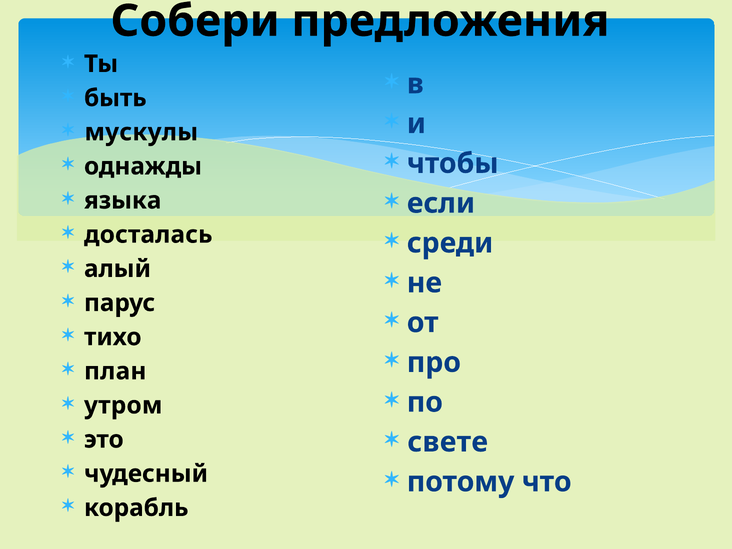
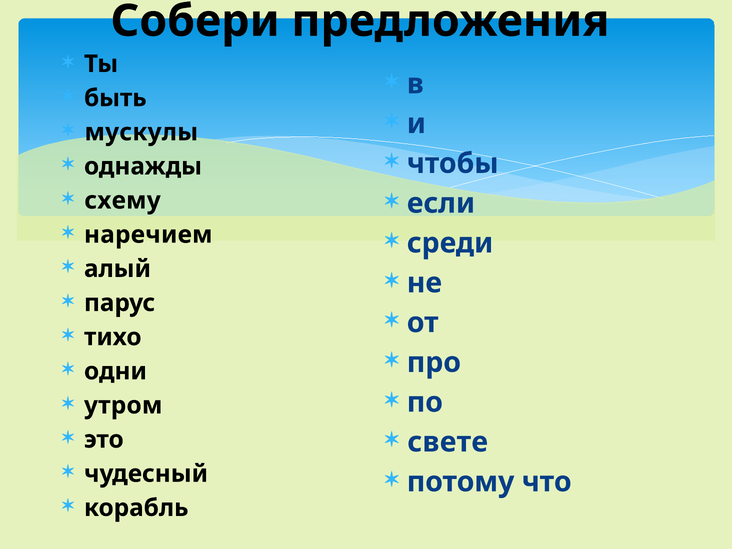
языка: языка -> схему
досталась: досталась -> наречием
план: план -> одни
